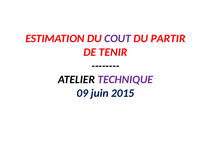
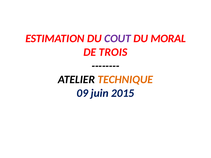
PARTIR: PARTIR -> MORAL
TENIR: TENIR -> TROIS
TECHNIQUE colour: purple -> orange
